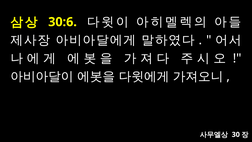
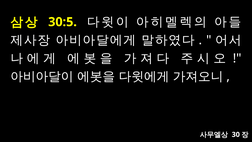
30:6: 30:6 -> 30:5
